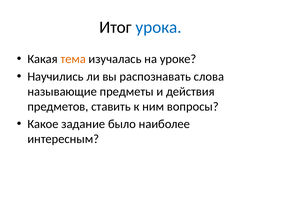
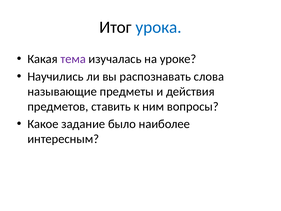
тема colour: orange -> purple
